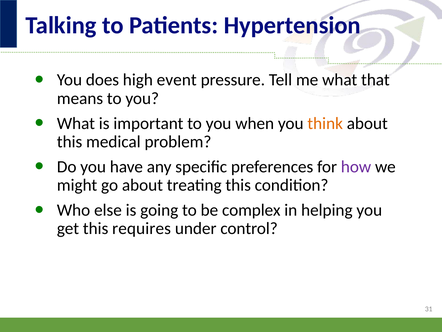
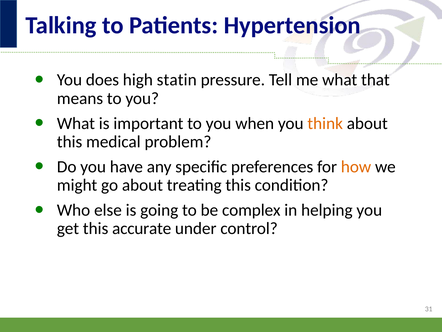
event: event -> statin
how colour: purple -> orange
requires: requires -> accurate
